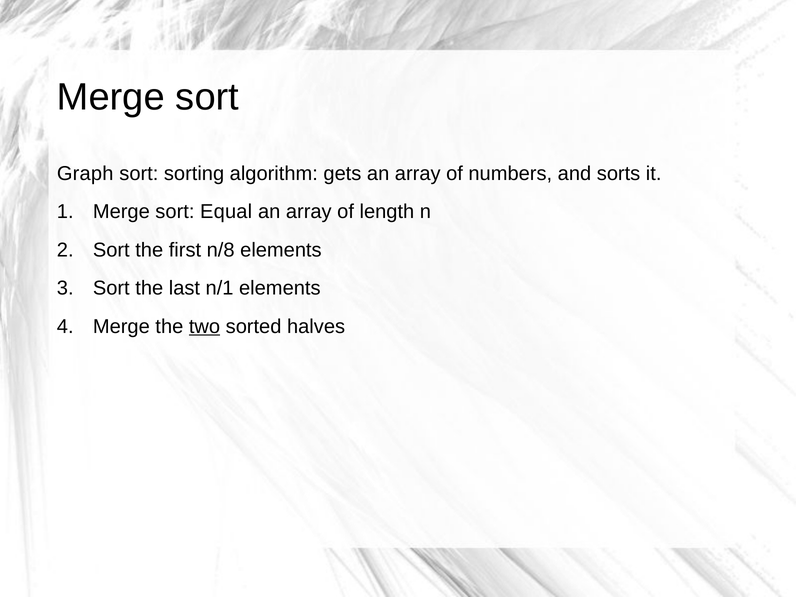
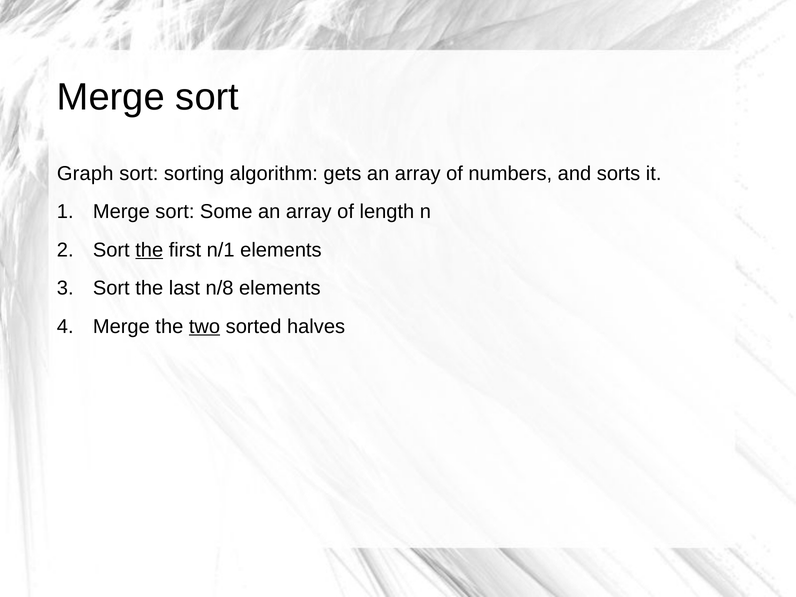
Equal: Equal -> Some
the at (149, 250) underline: none -> present
n/8: n/8 -> n/1
n/1: n/1 -> n/8
